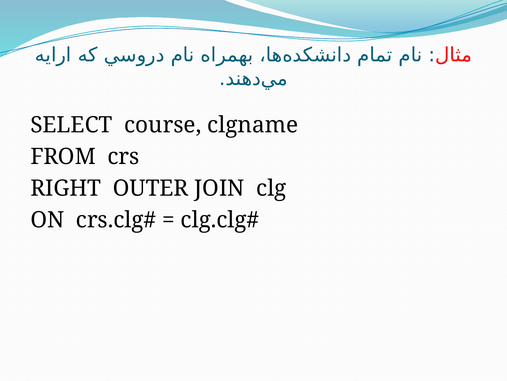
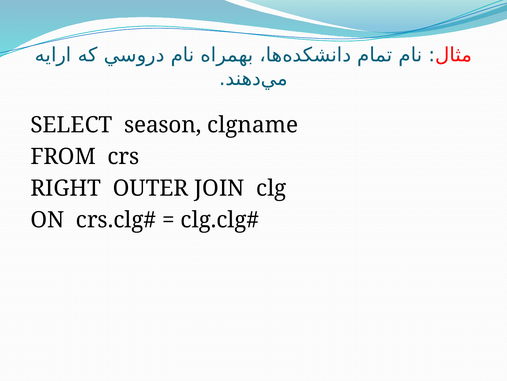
course: course -> season
